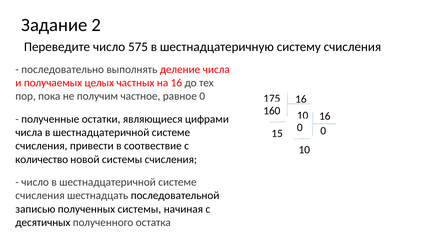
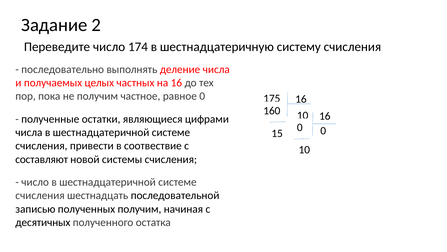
575: 575 -> 174
количество: количество -> составляют
полученных системы: системы -> получим
